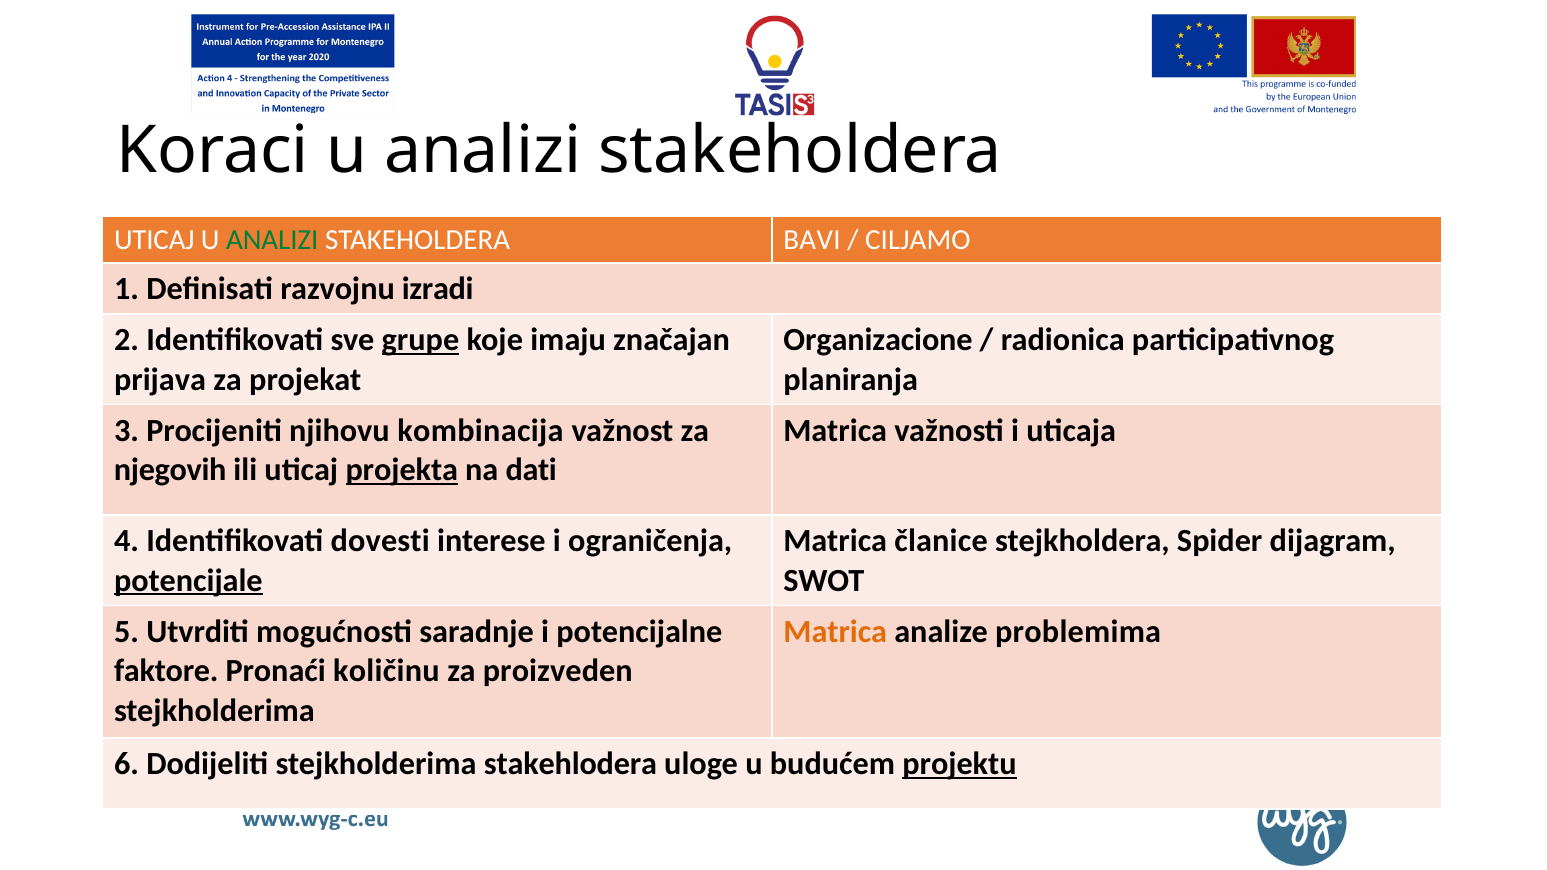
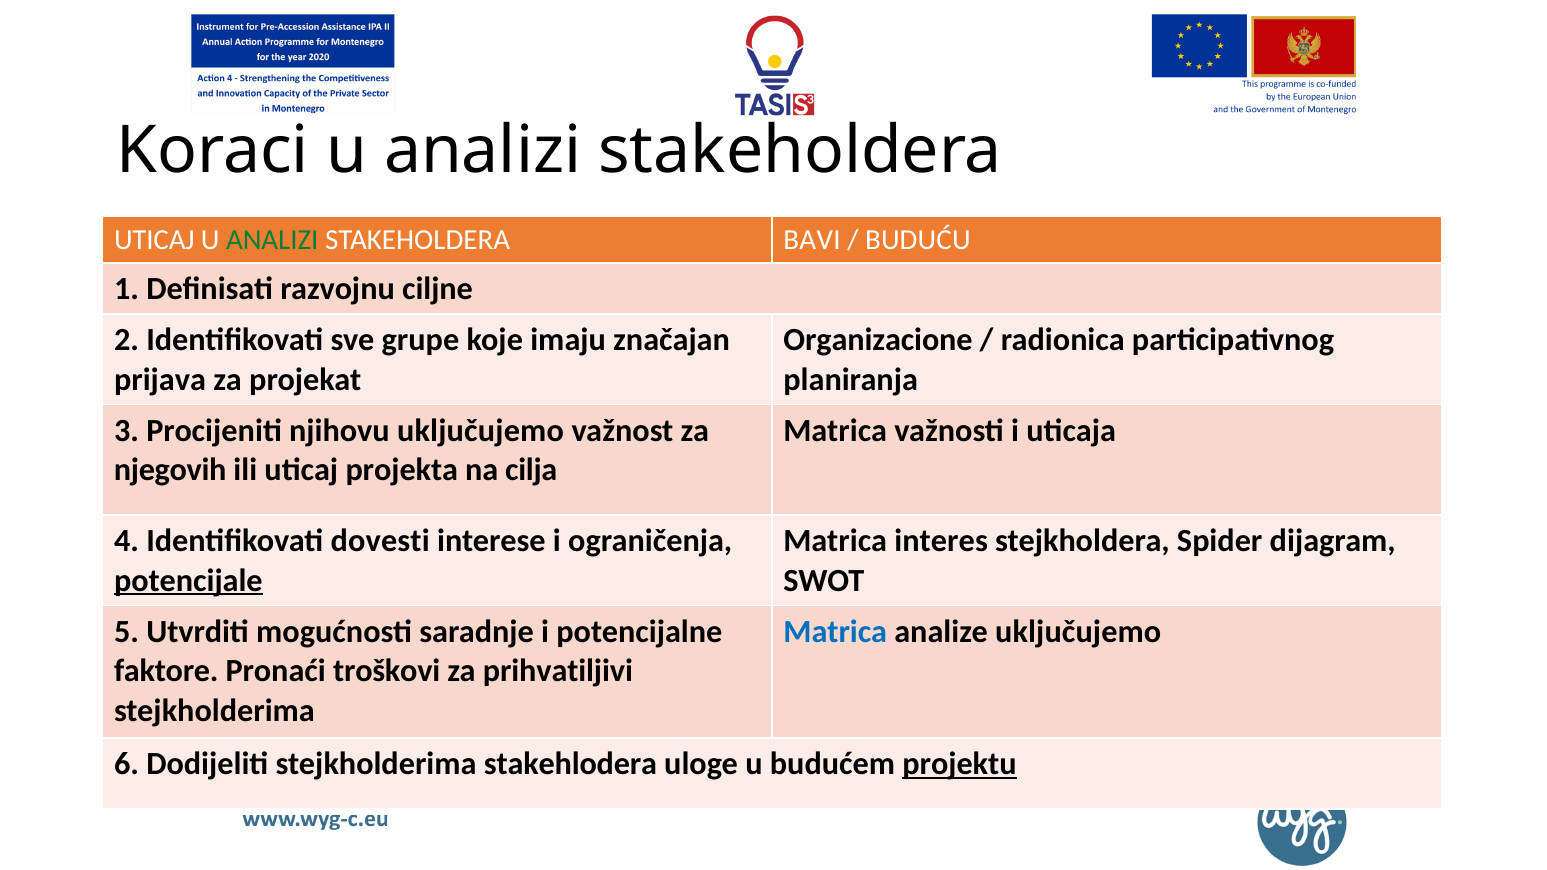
CILJAMO: CILJAMO -> BUDUĆU
izradi: izradi -> ciljne
grupe underline: present -> none
njihovu kombinacija: kombinacija -> uključujemo
projekta underline: present -> none
dati: dati -> cilja
članice: članice -> interes
Matrica at (835, 632) colour: orange -> blue
analize problemima: problemima -> uključujemo
količinu: količinu -> troškovi
proizveden: proizveden -> prihvatiljivi
